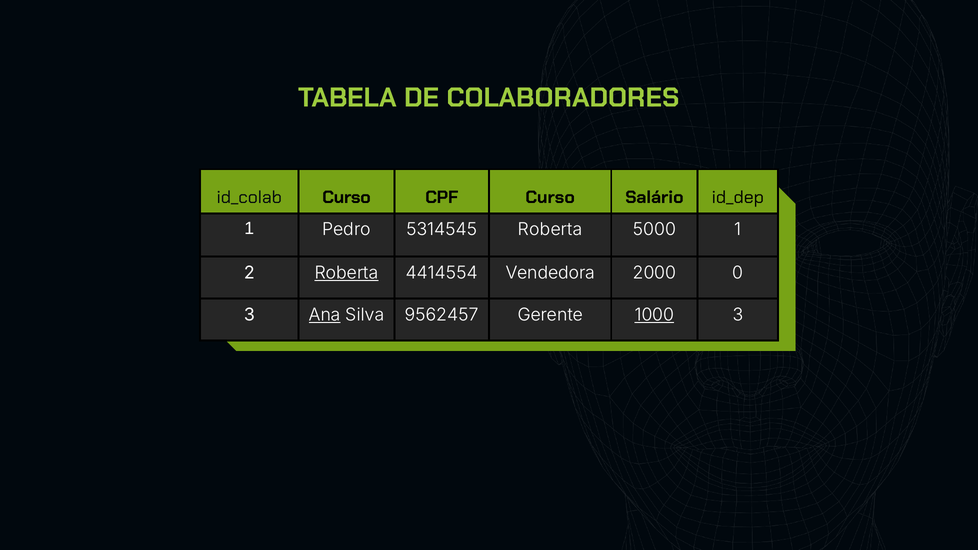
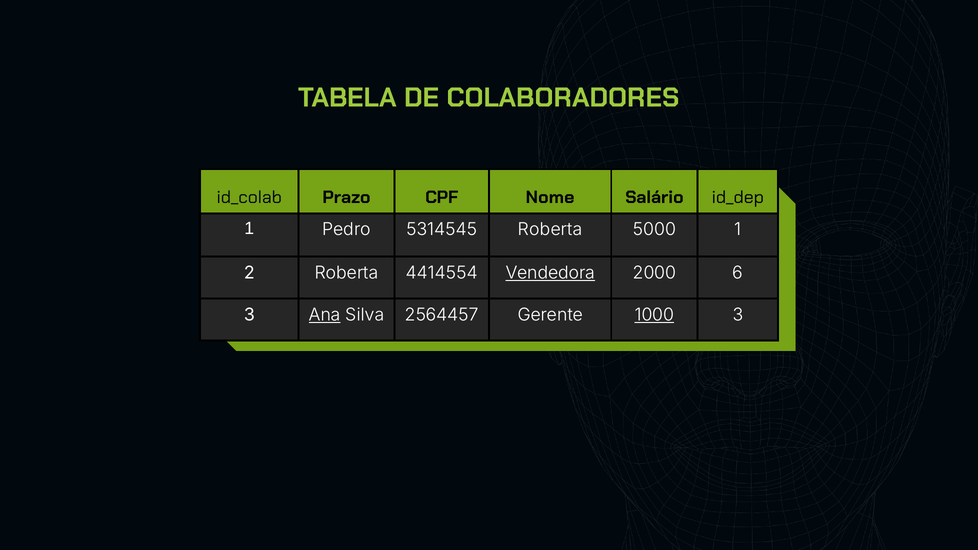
Curso at (347, 197): Curso -> Prazo
CPF Curso: Curso -> Nome
Roberta at (347, 273) underline: present -> none
Vendedora underline: none -> present
0: 0 -> 6
9562457: 9562457 -> 2564457
